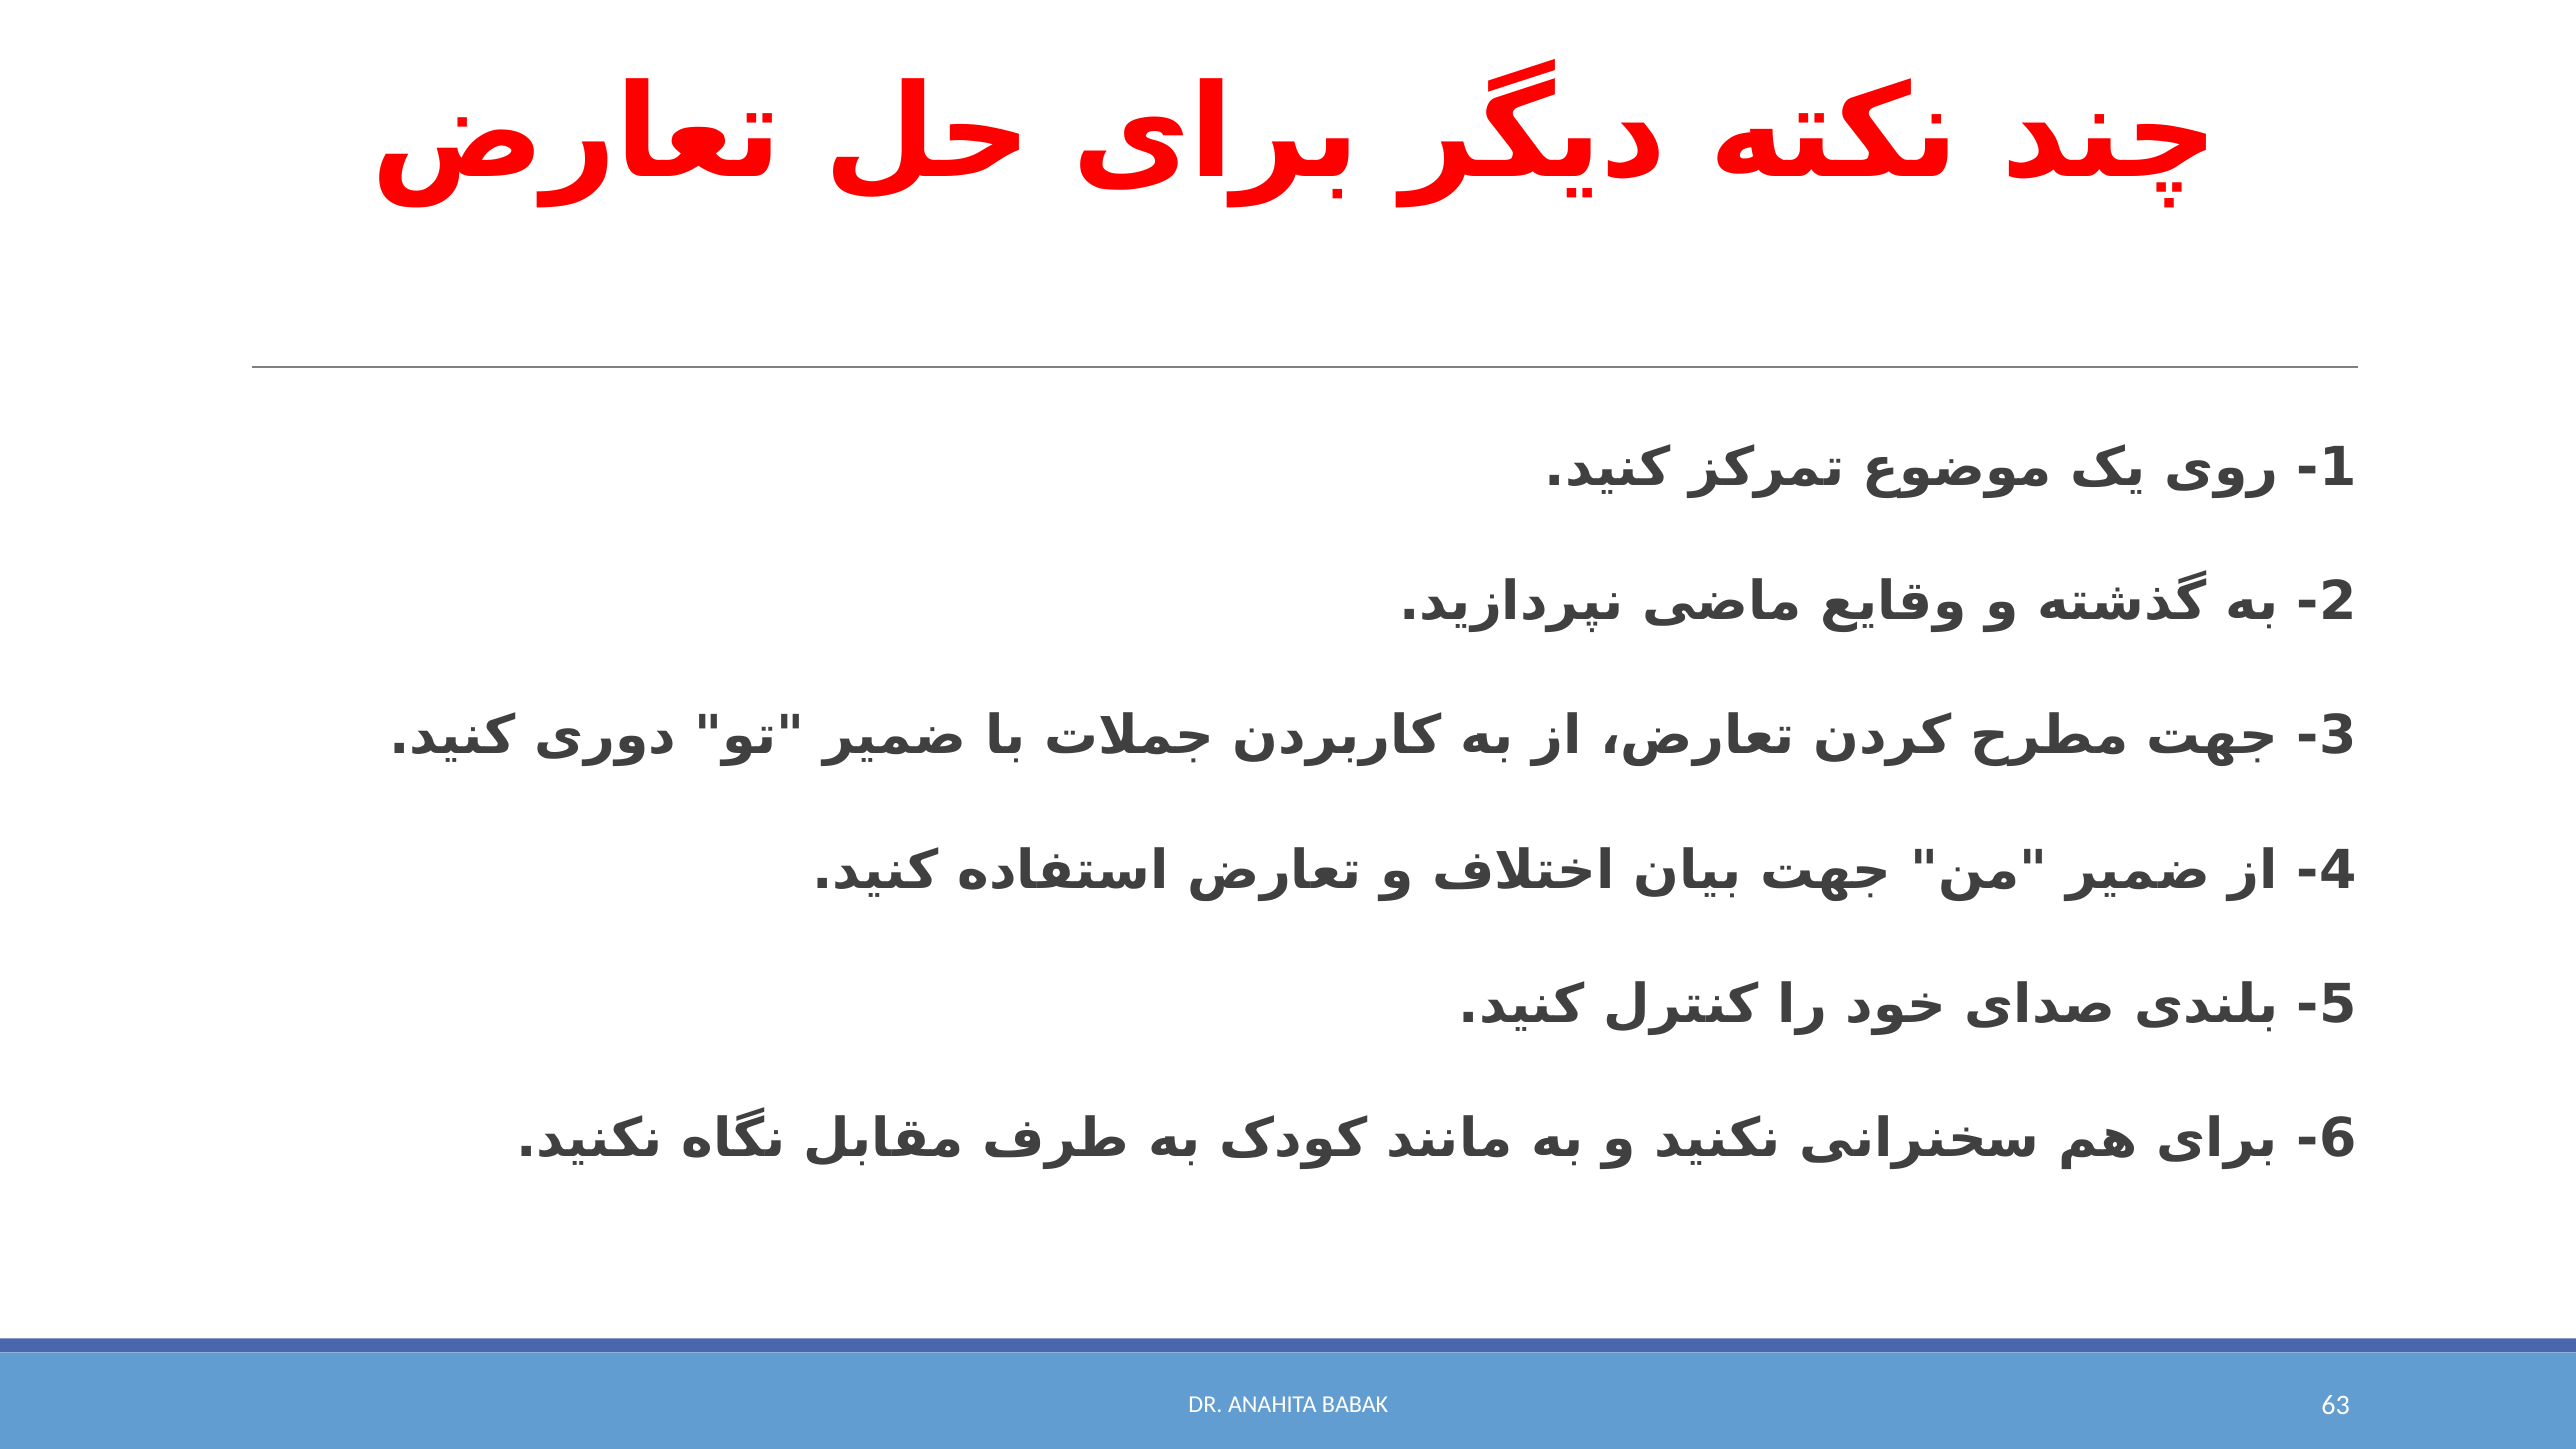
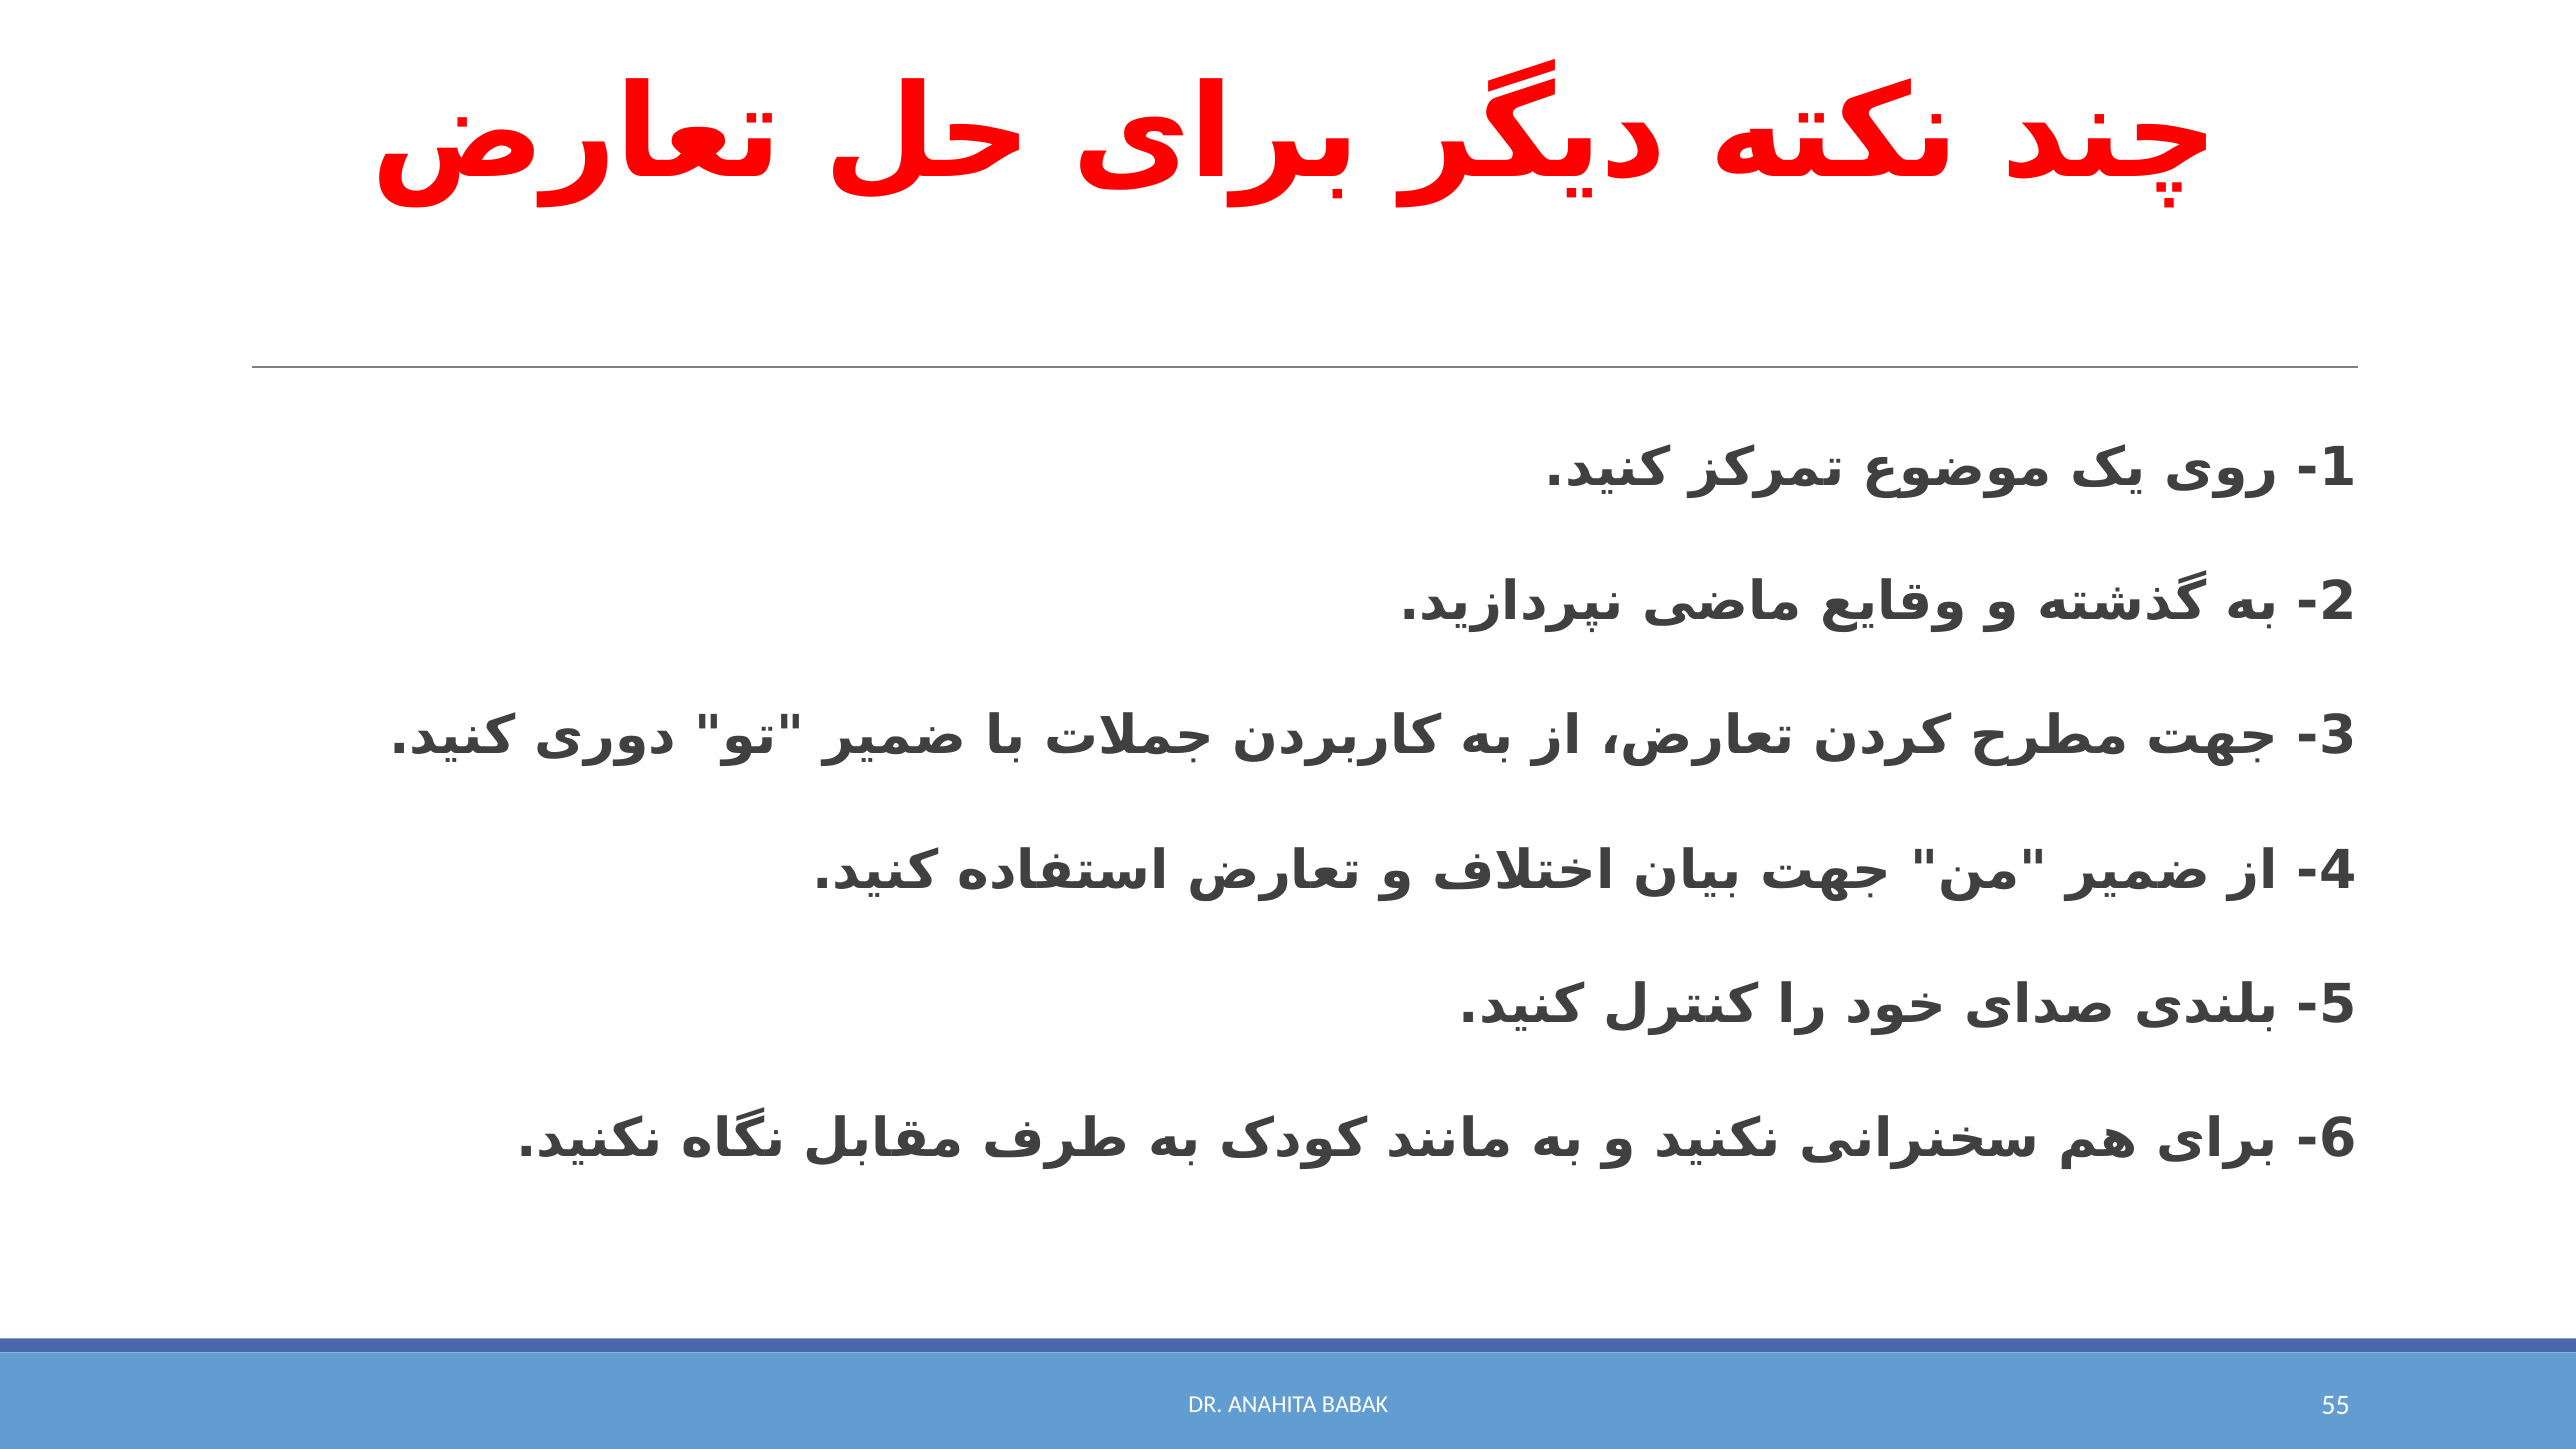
63: 63 -> 55
